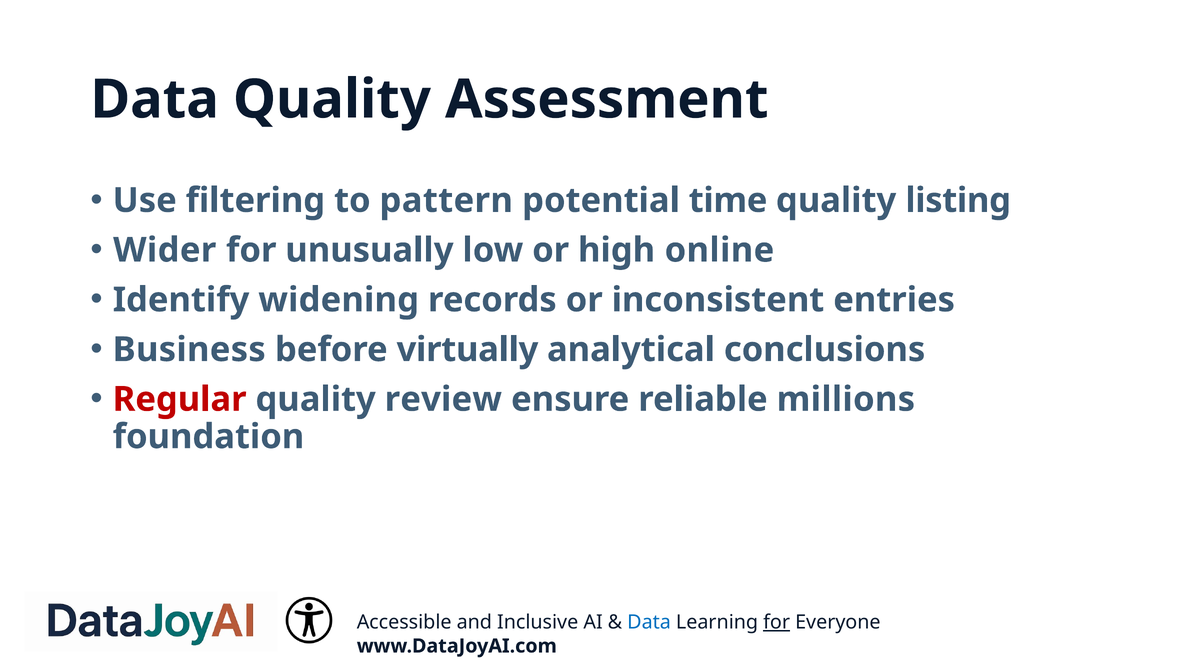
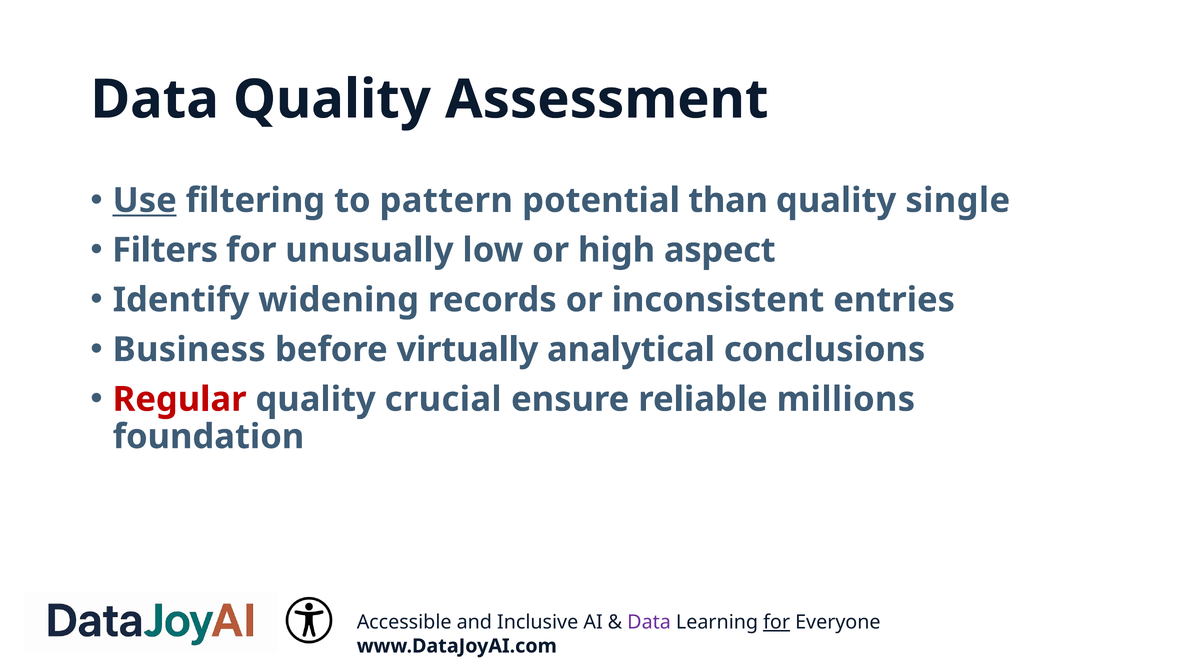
Use underline: none -> present
time: time -> than
listing: listing -> single
Wider: Wider -> Filters
online: online -> aspect
review: review -> crucial
Data at (649, 622) colour: blue -> purple
